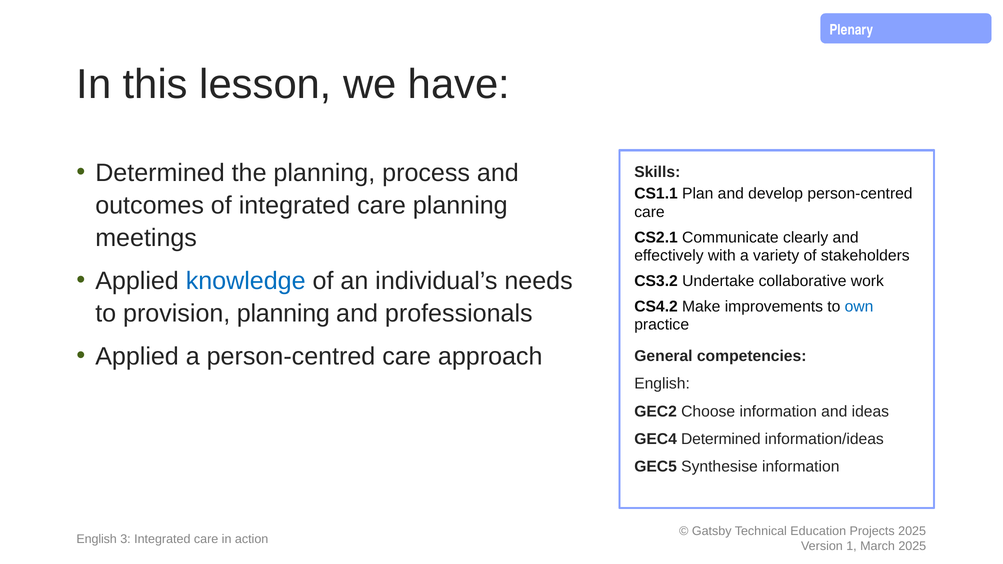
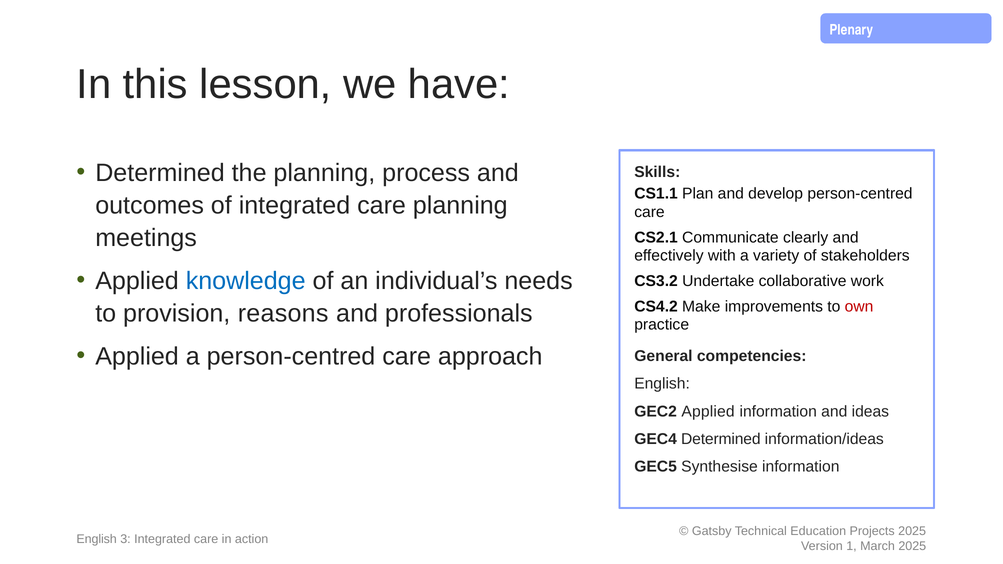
own colour: blue -> red
provision planning: planning -> reasons
GEC2 Choose: Choose -> Applied
